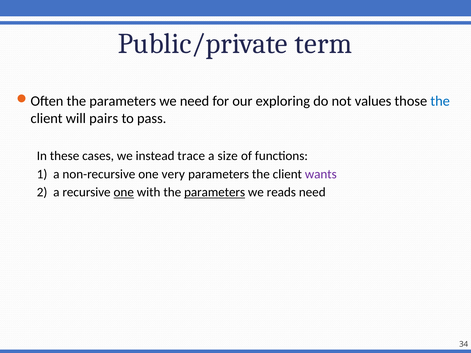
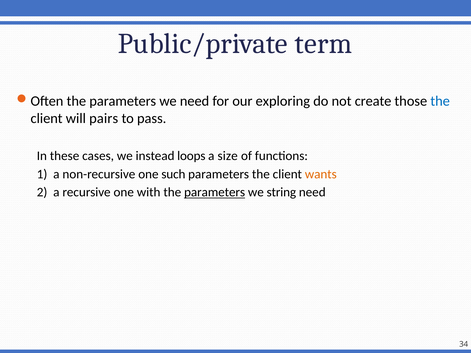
values: values -> create
trace: trace -> loops
very: very -> such
wants colour: purple -> orange
one at (124, 192) underline: present -> none
reads: reads -> string
